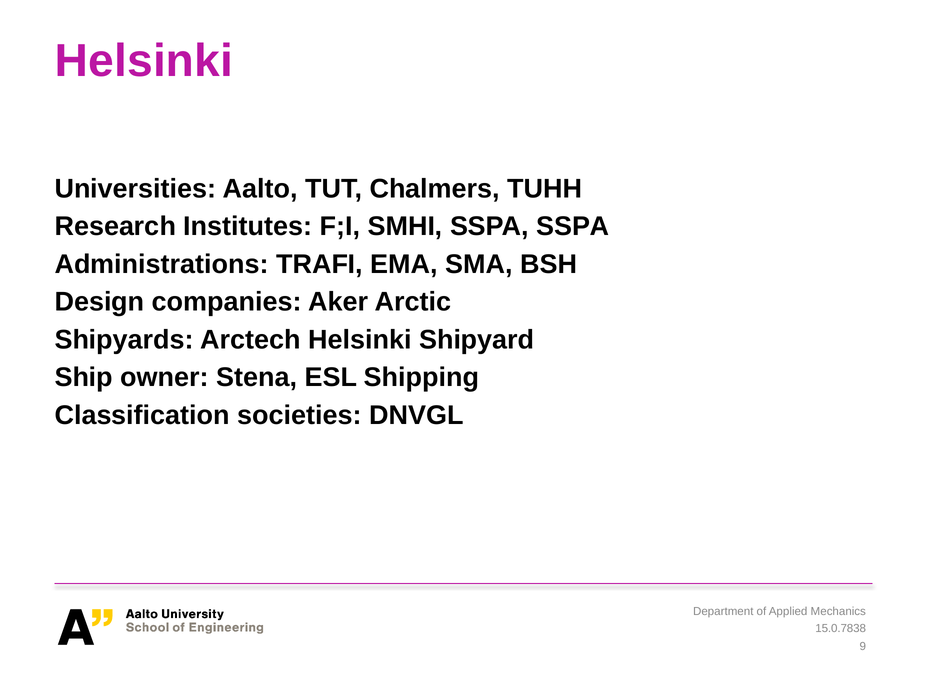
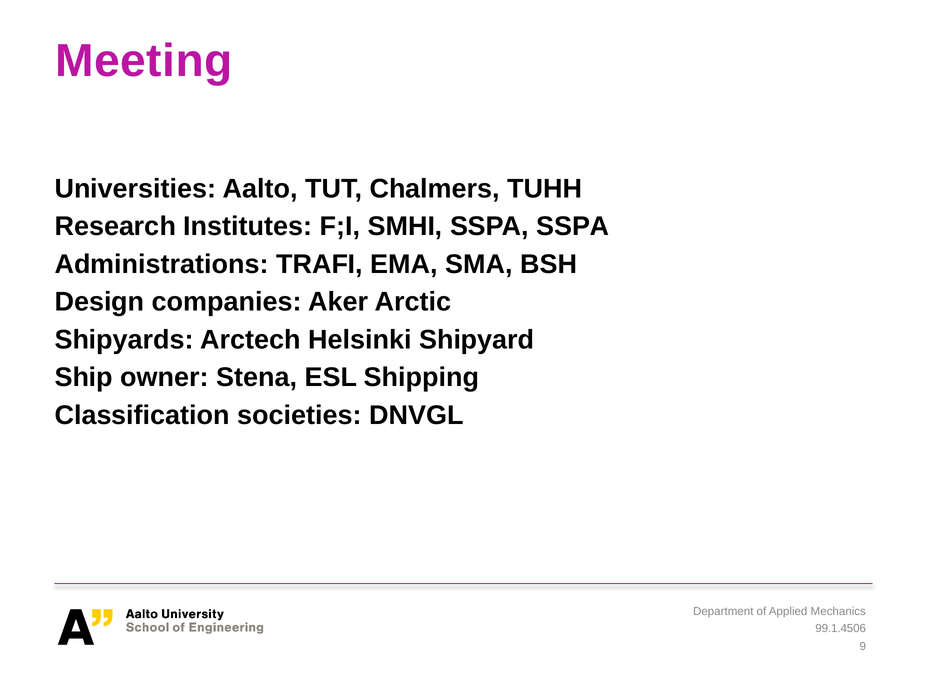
Helsinki at (144, 61): Helsinki -> Meeting
15.0.7838: 15.0.7838 -> 99.1.4506
